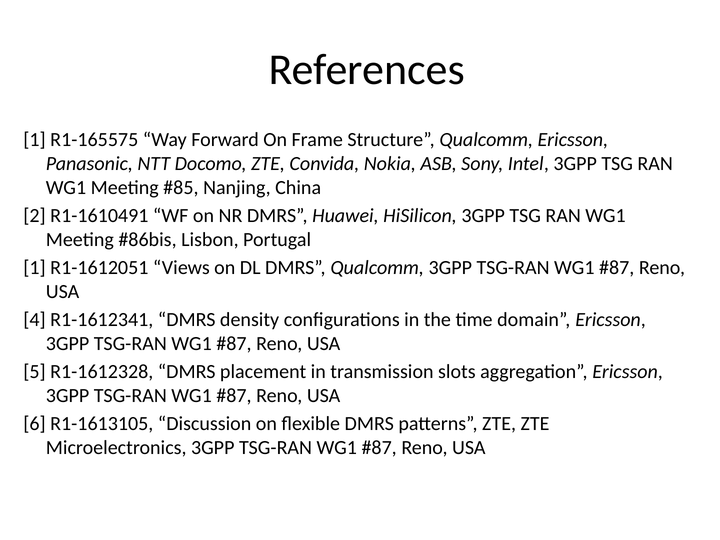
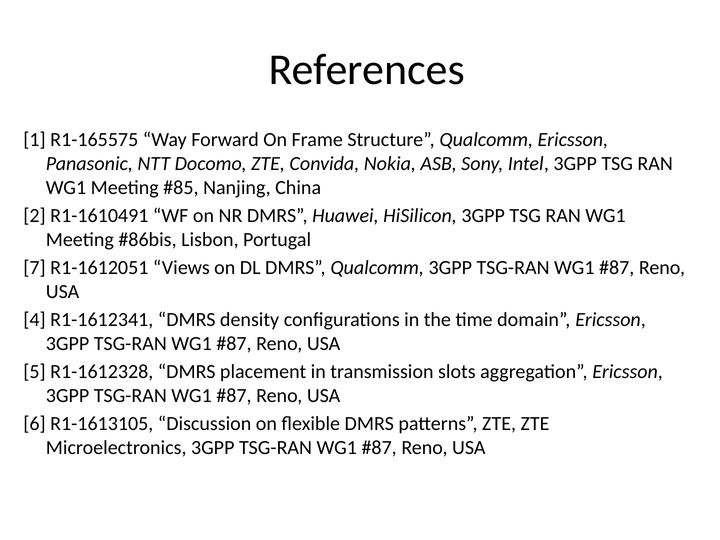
1 at (35, 268): 1 -> 7
